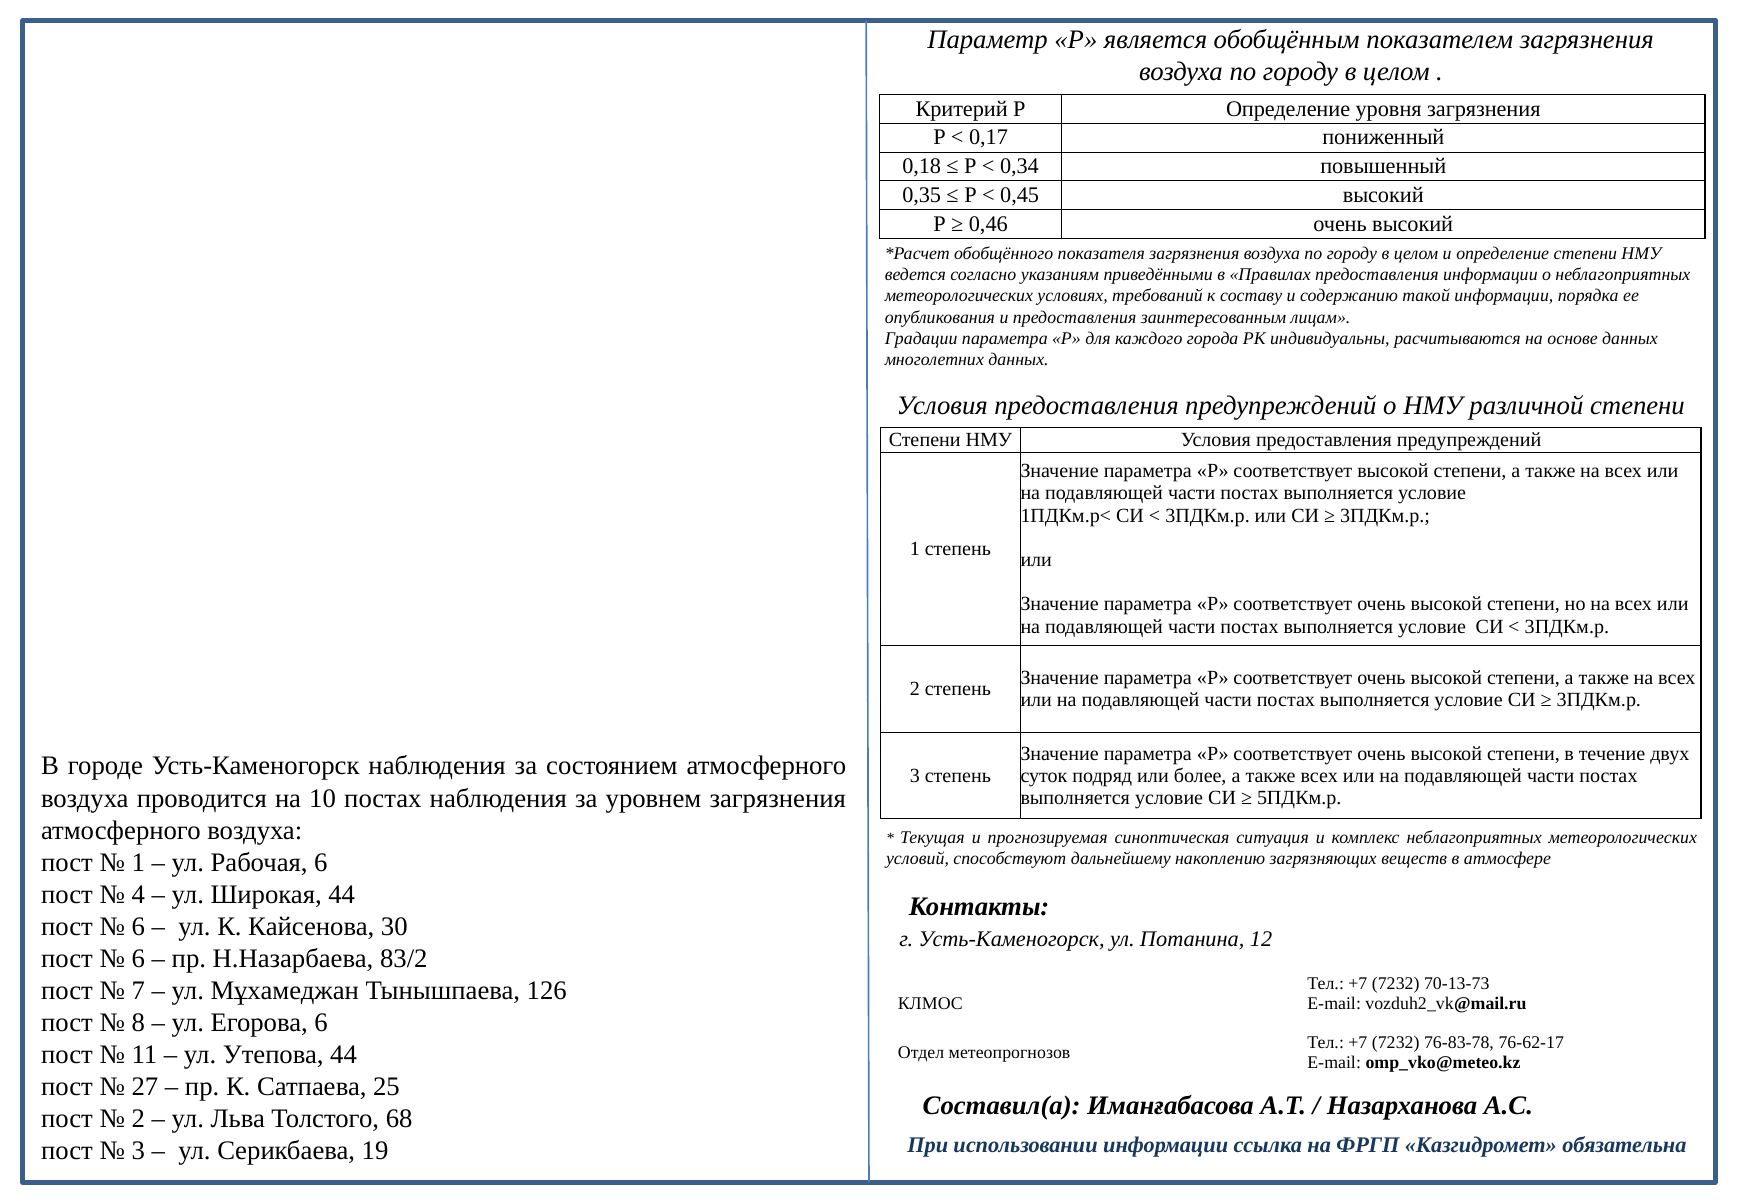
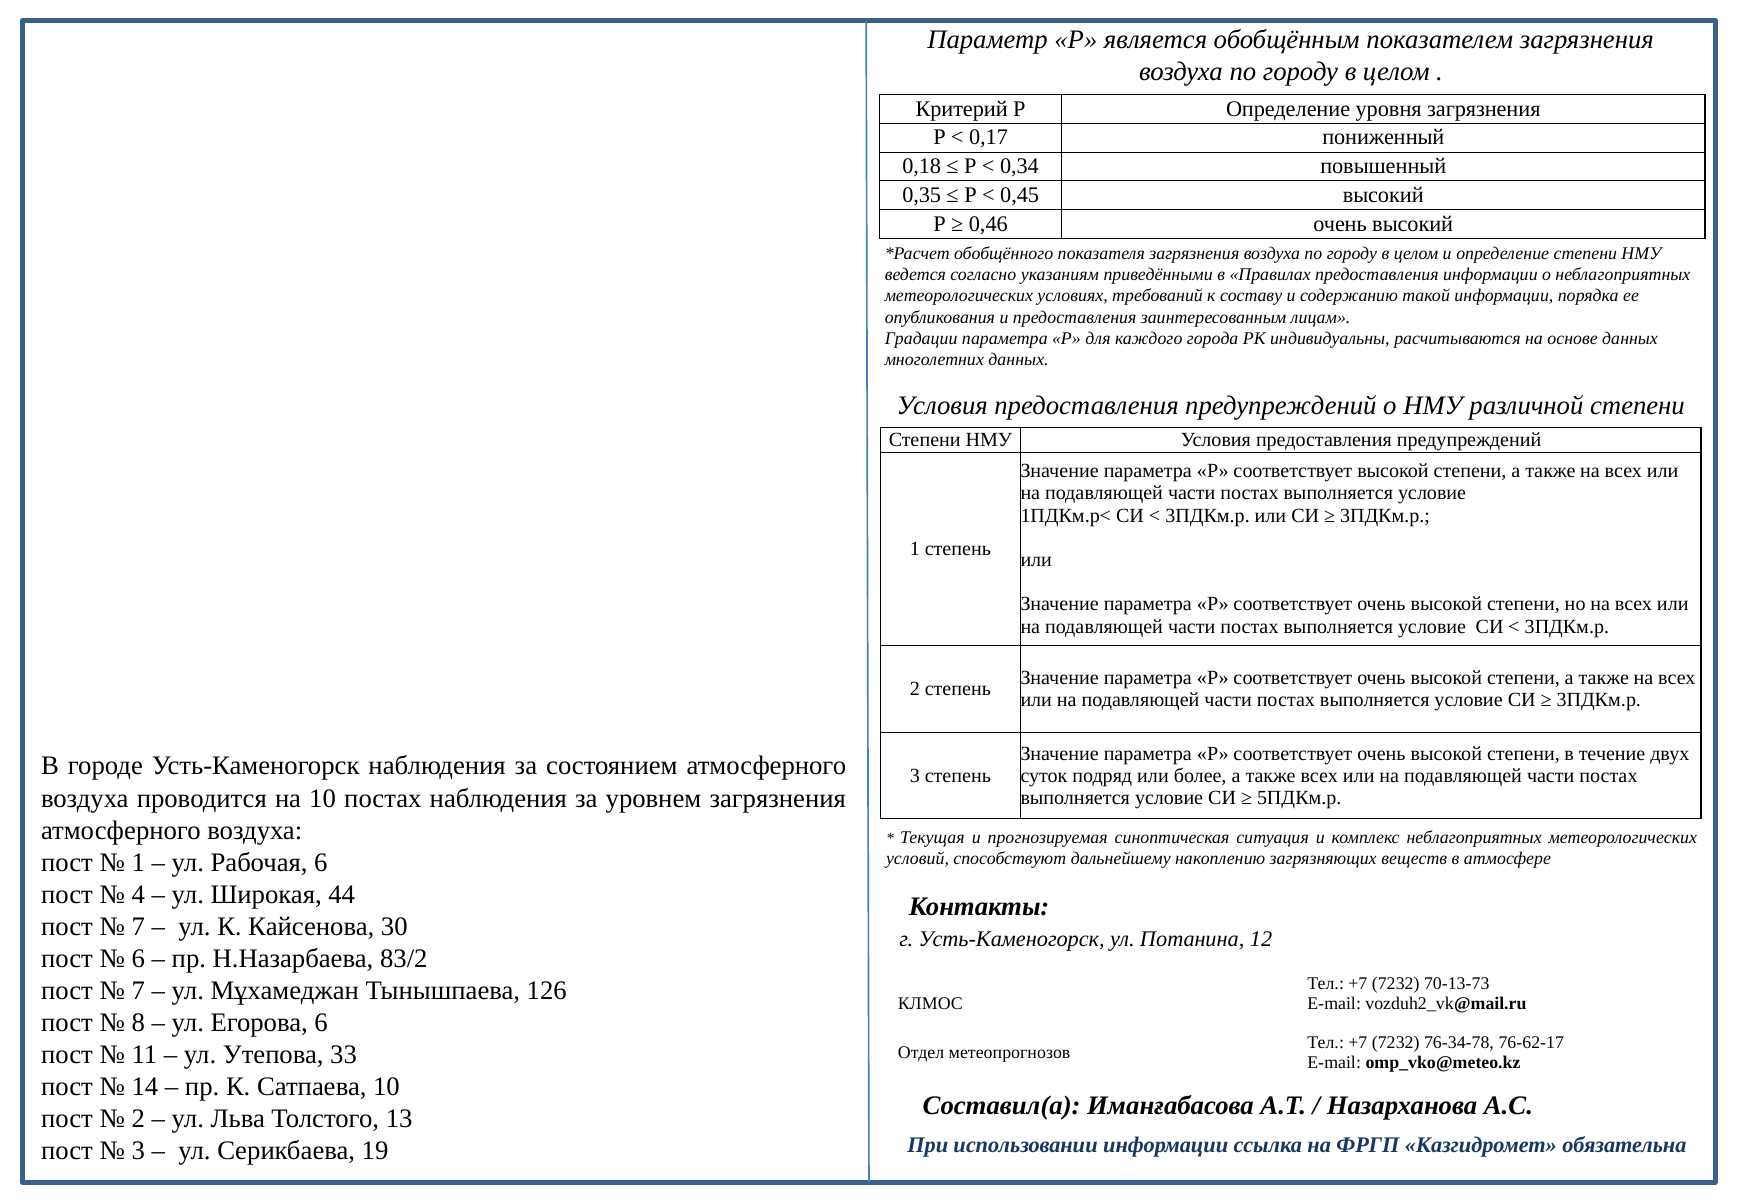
6 at (138, 927): 6 -> 7
76-83-78: 76-83-78 -> 76-34-78
Утепова 44: 44 -> 33
27: 27 -> 14
Сатпаева 25: 25 -> 10
68: 68 -> 13
